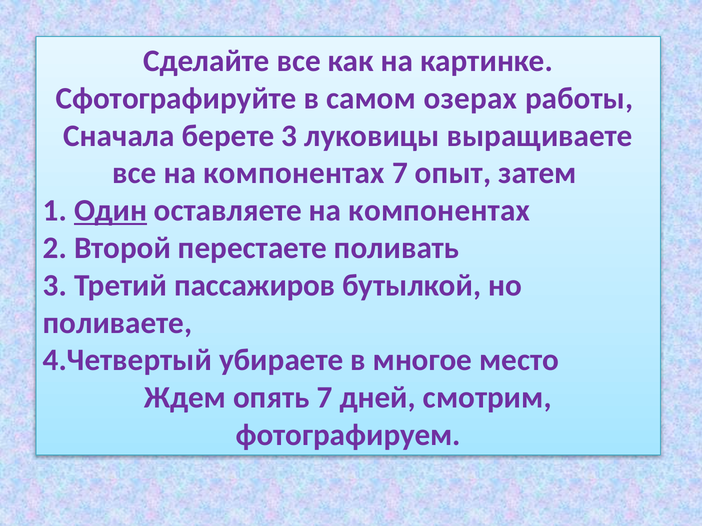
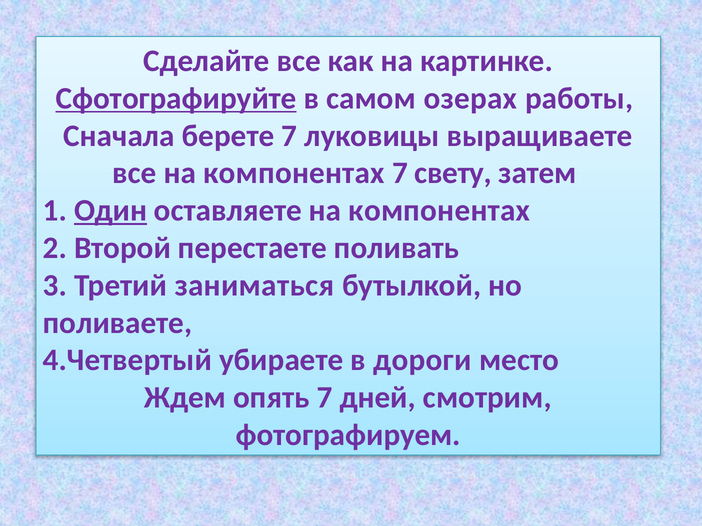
Сфотографируйте underline: none -> present
берете 3: 3 -> 7
опыт: опыт -> свету
пассажиров: пассажиров -> заниматься
многое: многое -> дороги
